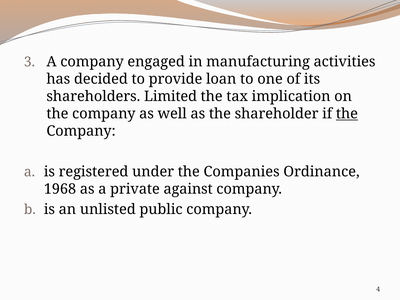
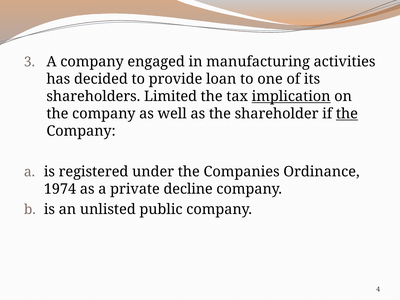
implication underline: none -> present
1968: 1968 -> 1974
against: against -> decline
